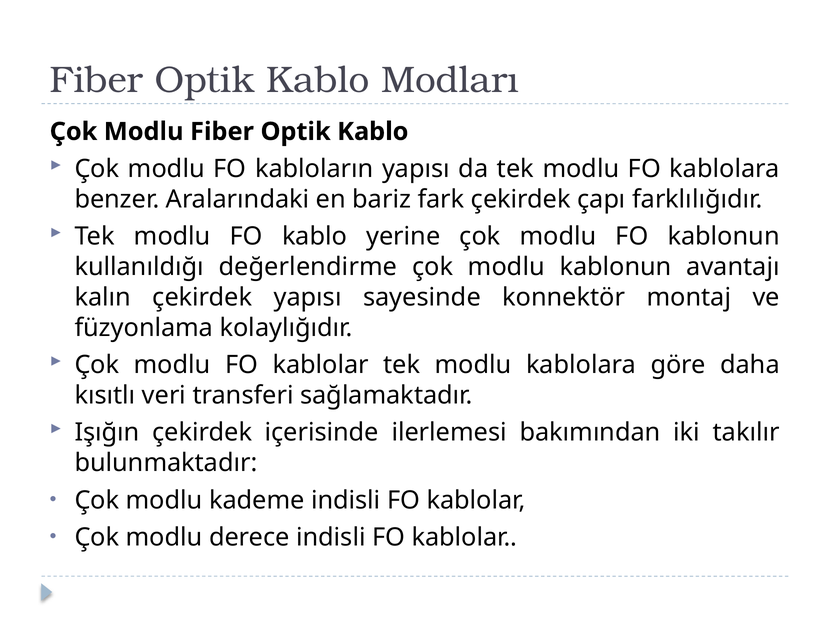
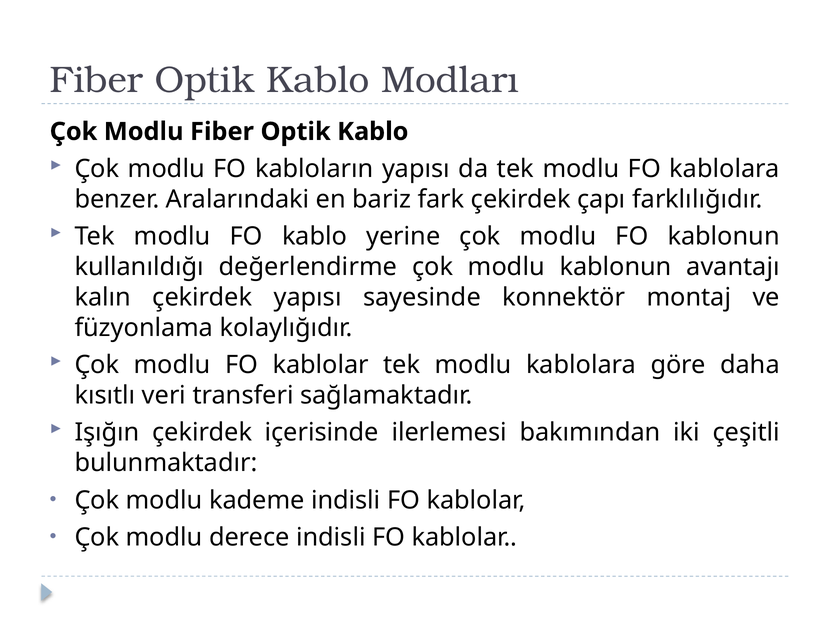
takılır: takılır -> çeşitli
